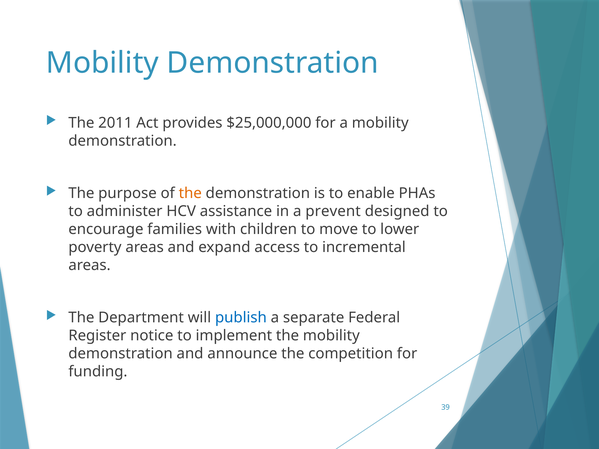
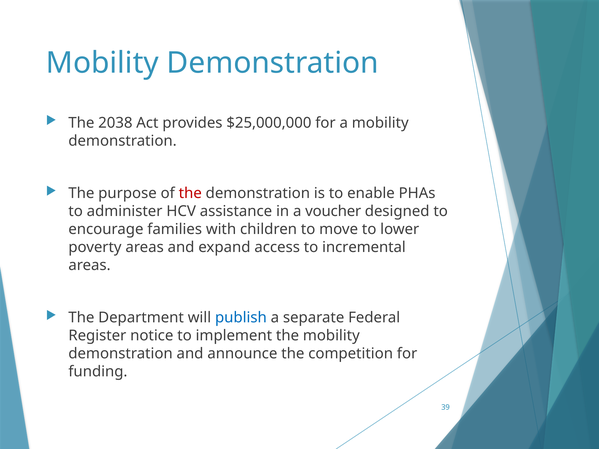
2011: 2011 -> 2038
the at (190, 193) colour: orange -> red
prevent: prevent -> voucher
